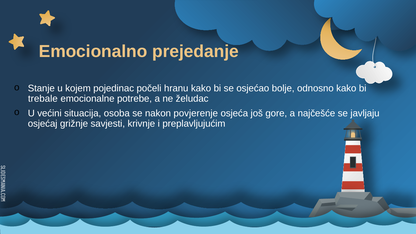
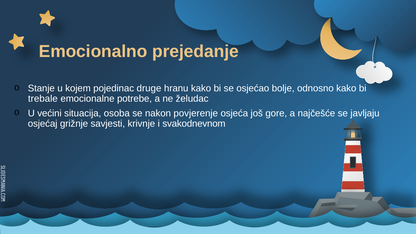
počeli: počeli -> druge
preplavljujućim: preplavljujućim -> svakodnevnom
